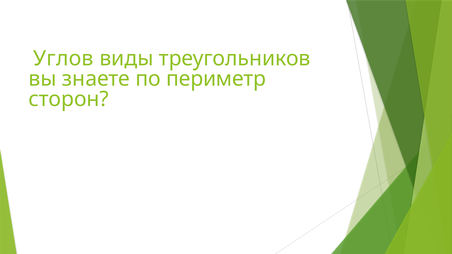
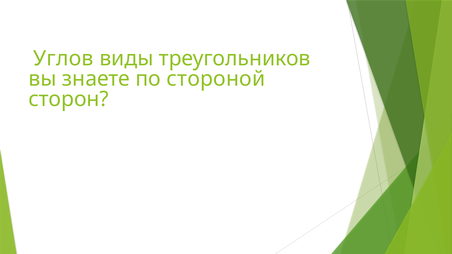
периметр: периметр -> стороной
